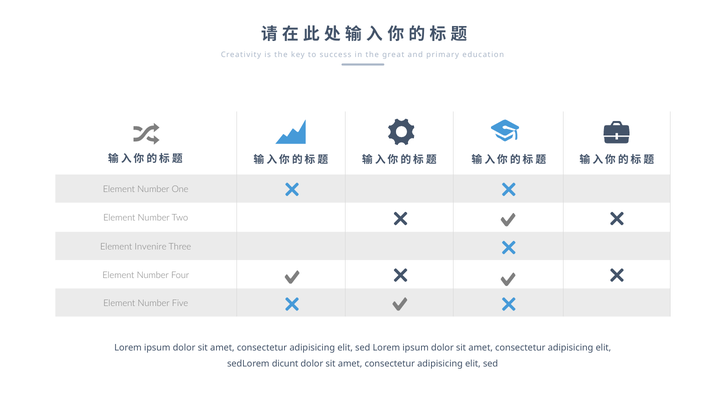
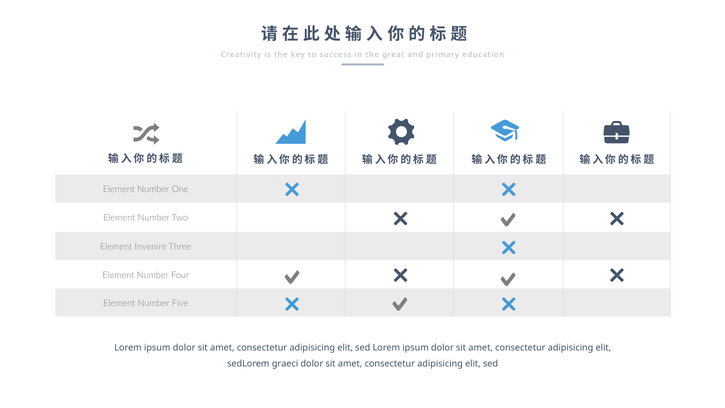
dicunt: dicunt -> graeci
